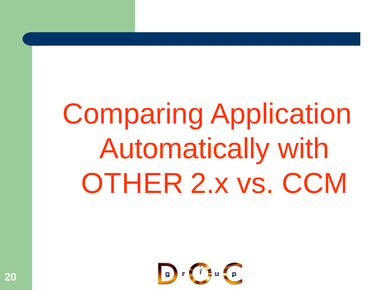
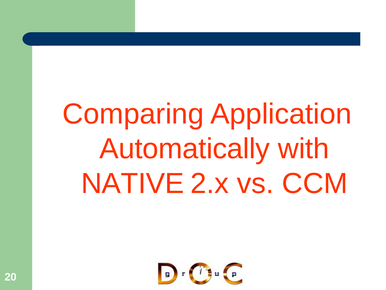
OTHER: OTHER -> NATIVE
